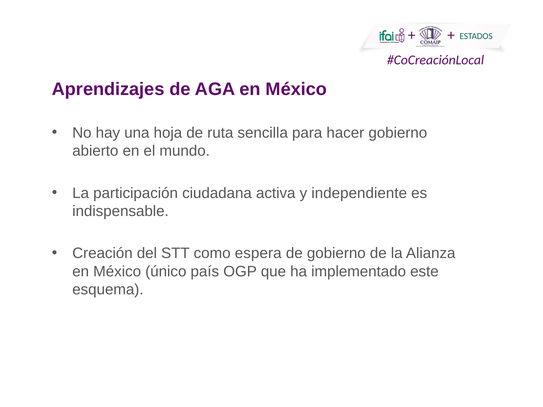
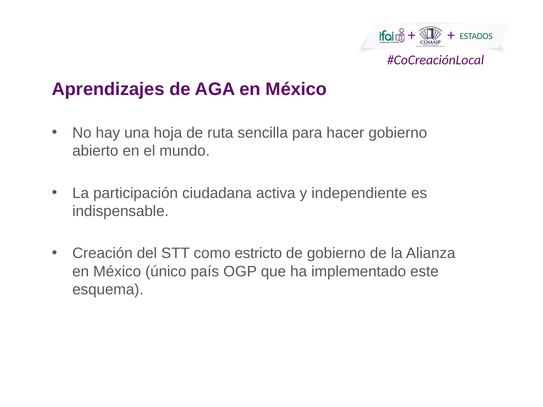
espera: espera -> estricto
